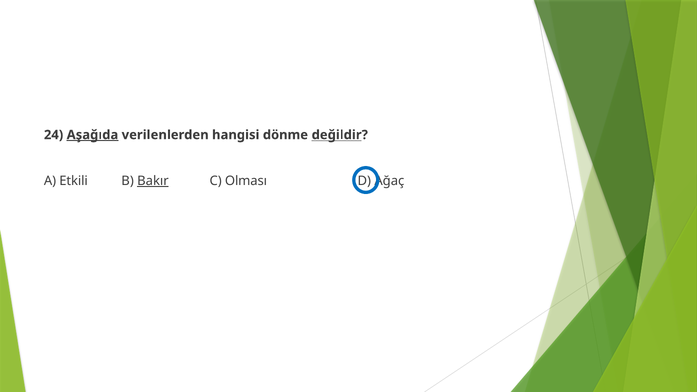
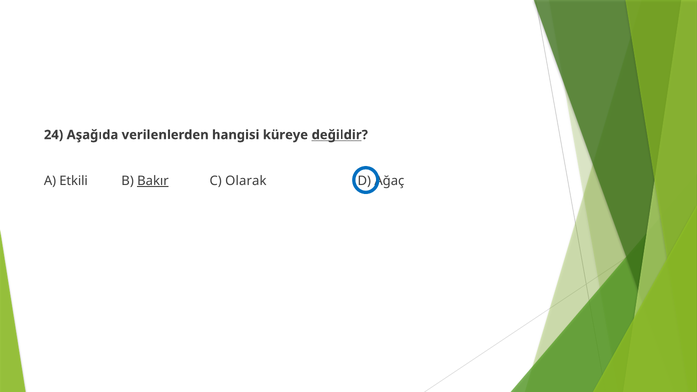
Aşağıda underline: present -> none
dönme: dönme -> küreye
Olması: Olması -> Olarak
